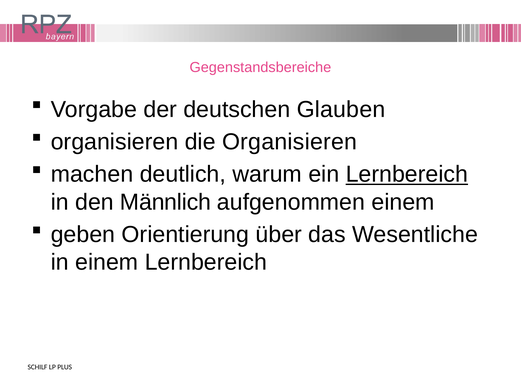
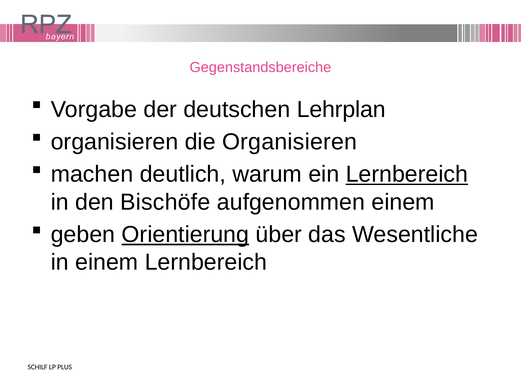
Glauben: Glauben -> Lehrplan
Männlich: Männlich -> Bischöfe
Orientierung underline: none -> present
